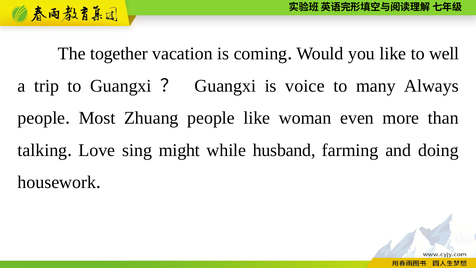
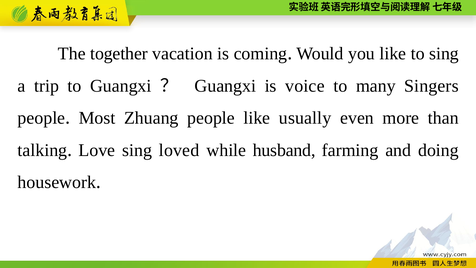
to well: well -> sing
Always: Always -> Singers
woman: woman -> usually
might: might -> loved
